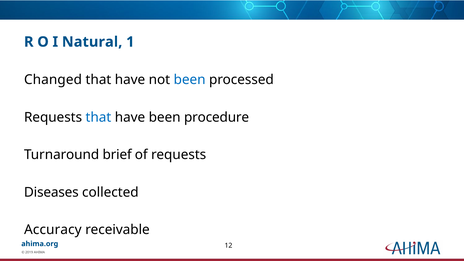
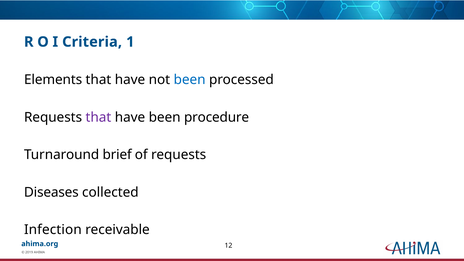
Natural: Natural -> Criteria
Changed: Changed -> Elements
that at (98, 117) colour: blue -> purple
Accuracy: Accuracy -> Infection
